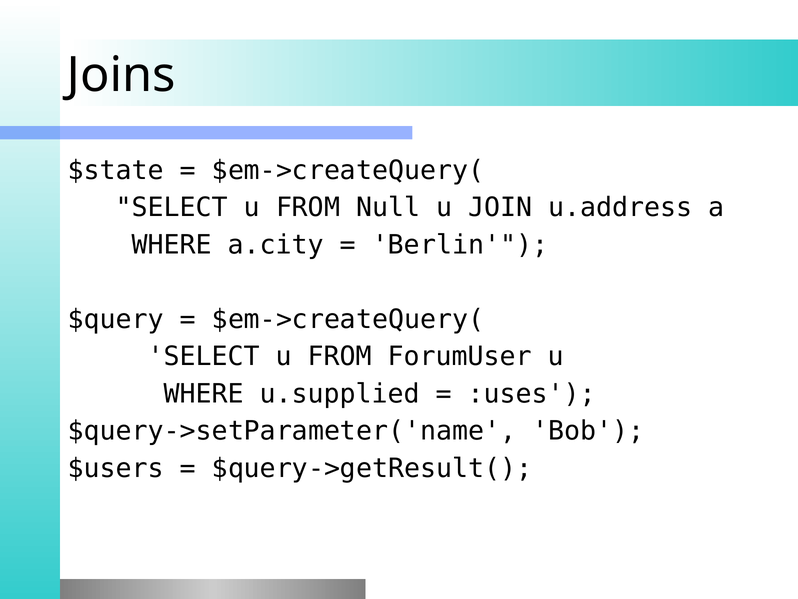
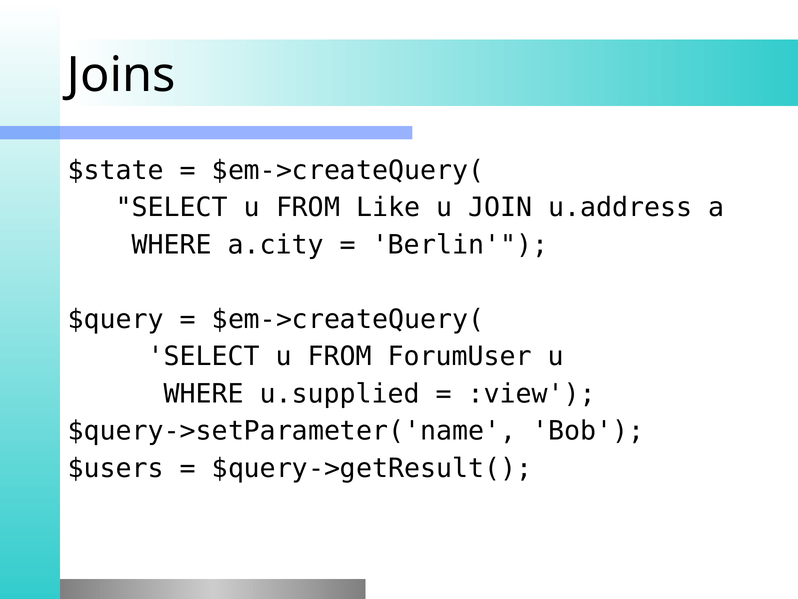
Null: Null -> Like
:uses: :uses -> :view
